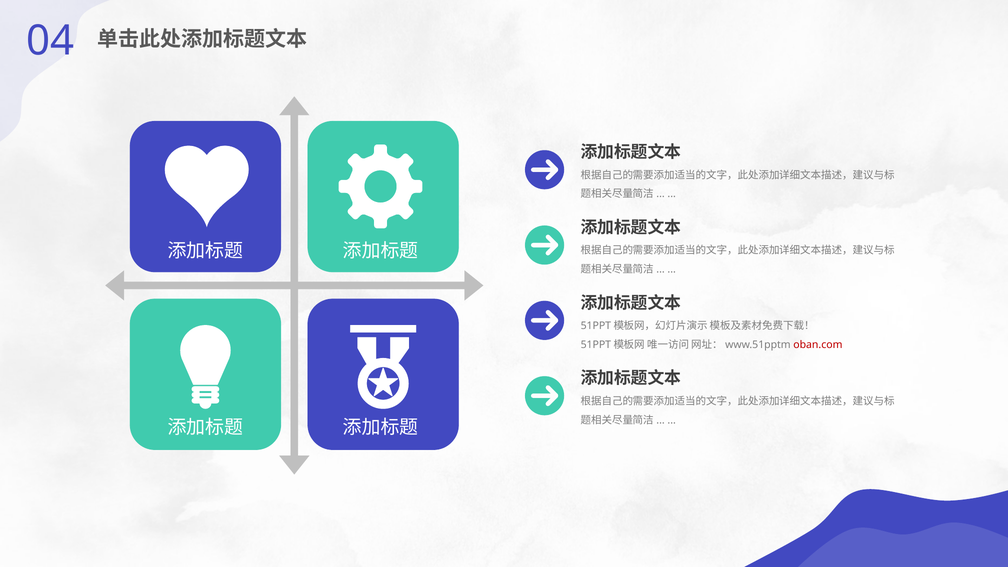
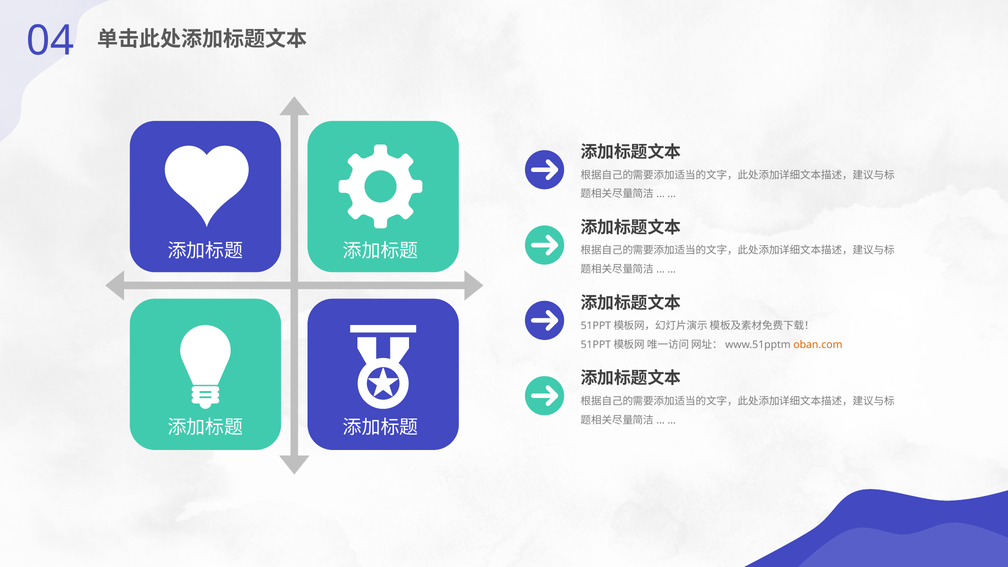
oban.com colour: red -> orange
